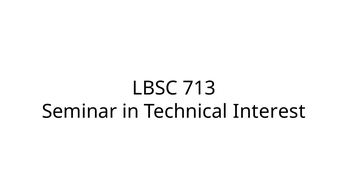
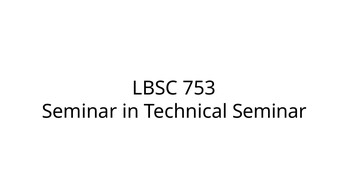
713: 713 -> 753
Technical Interest: Interest -> Seminar
